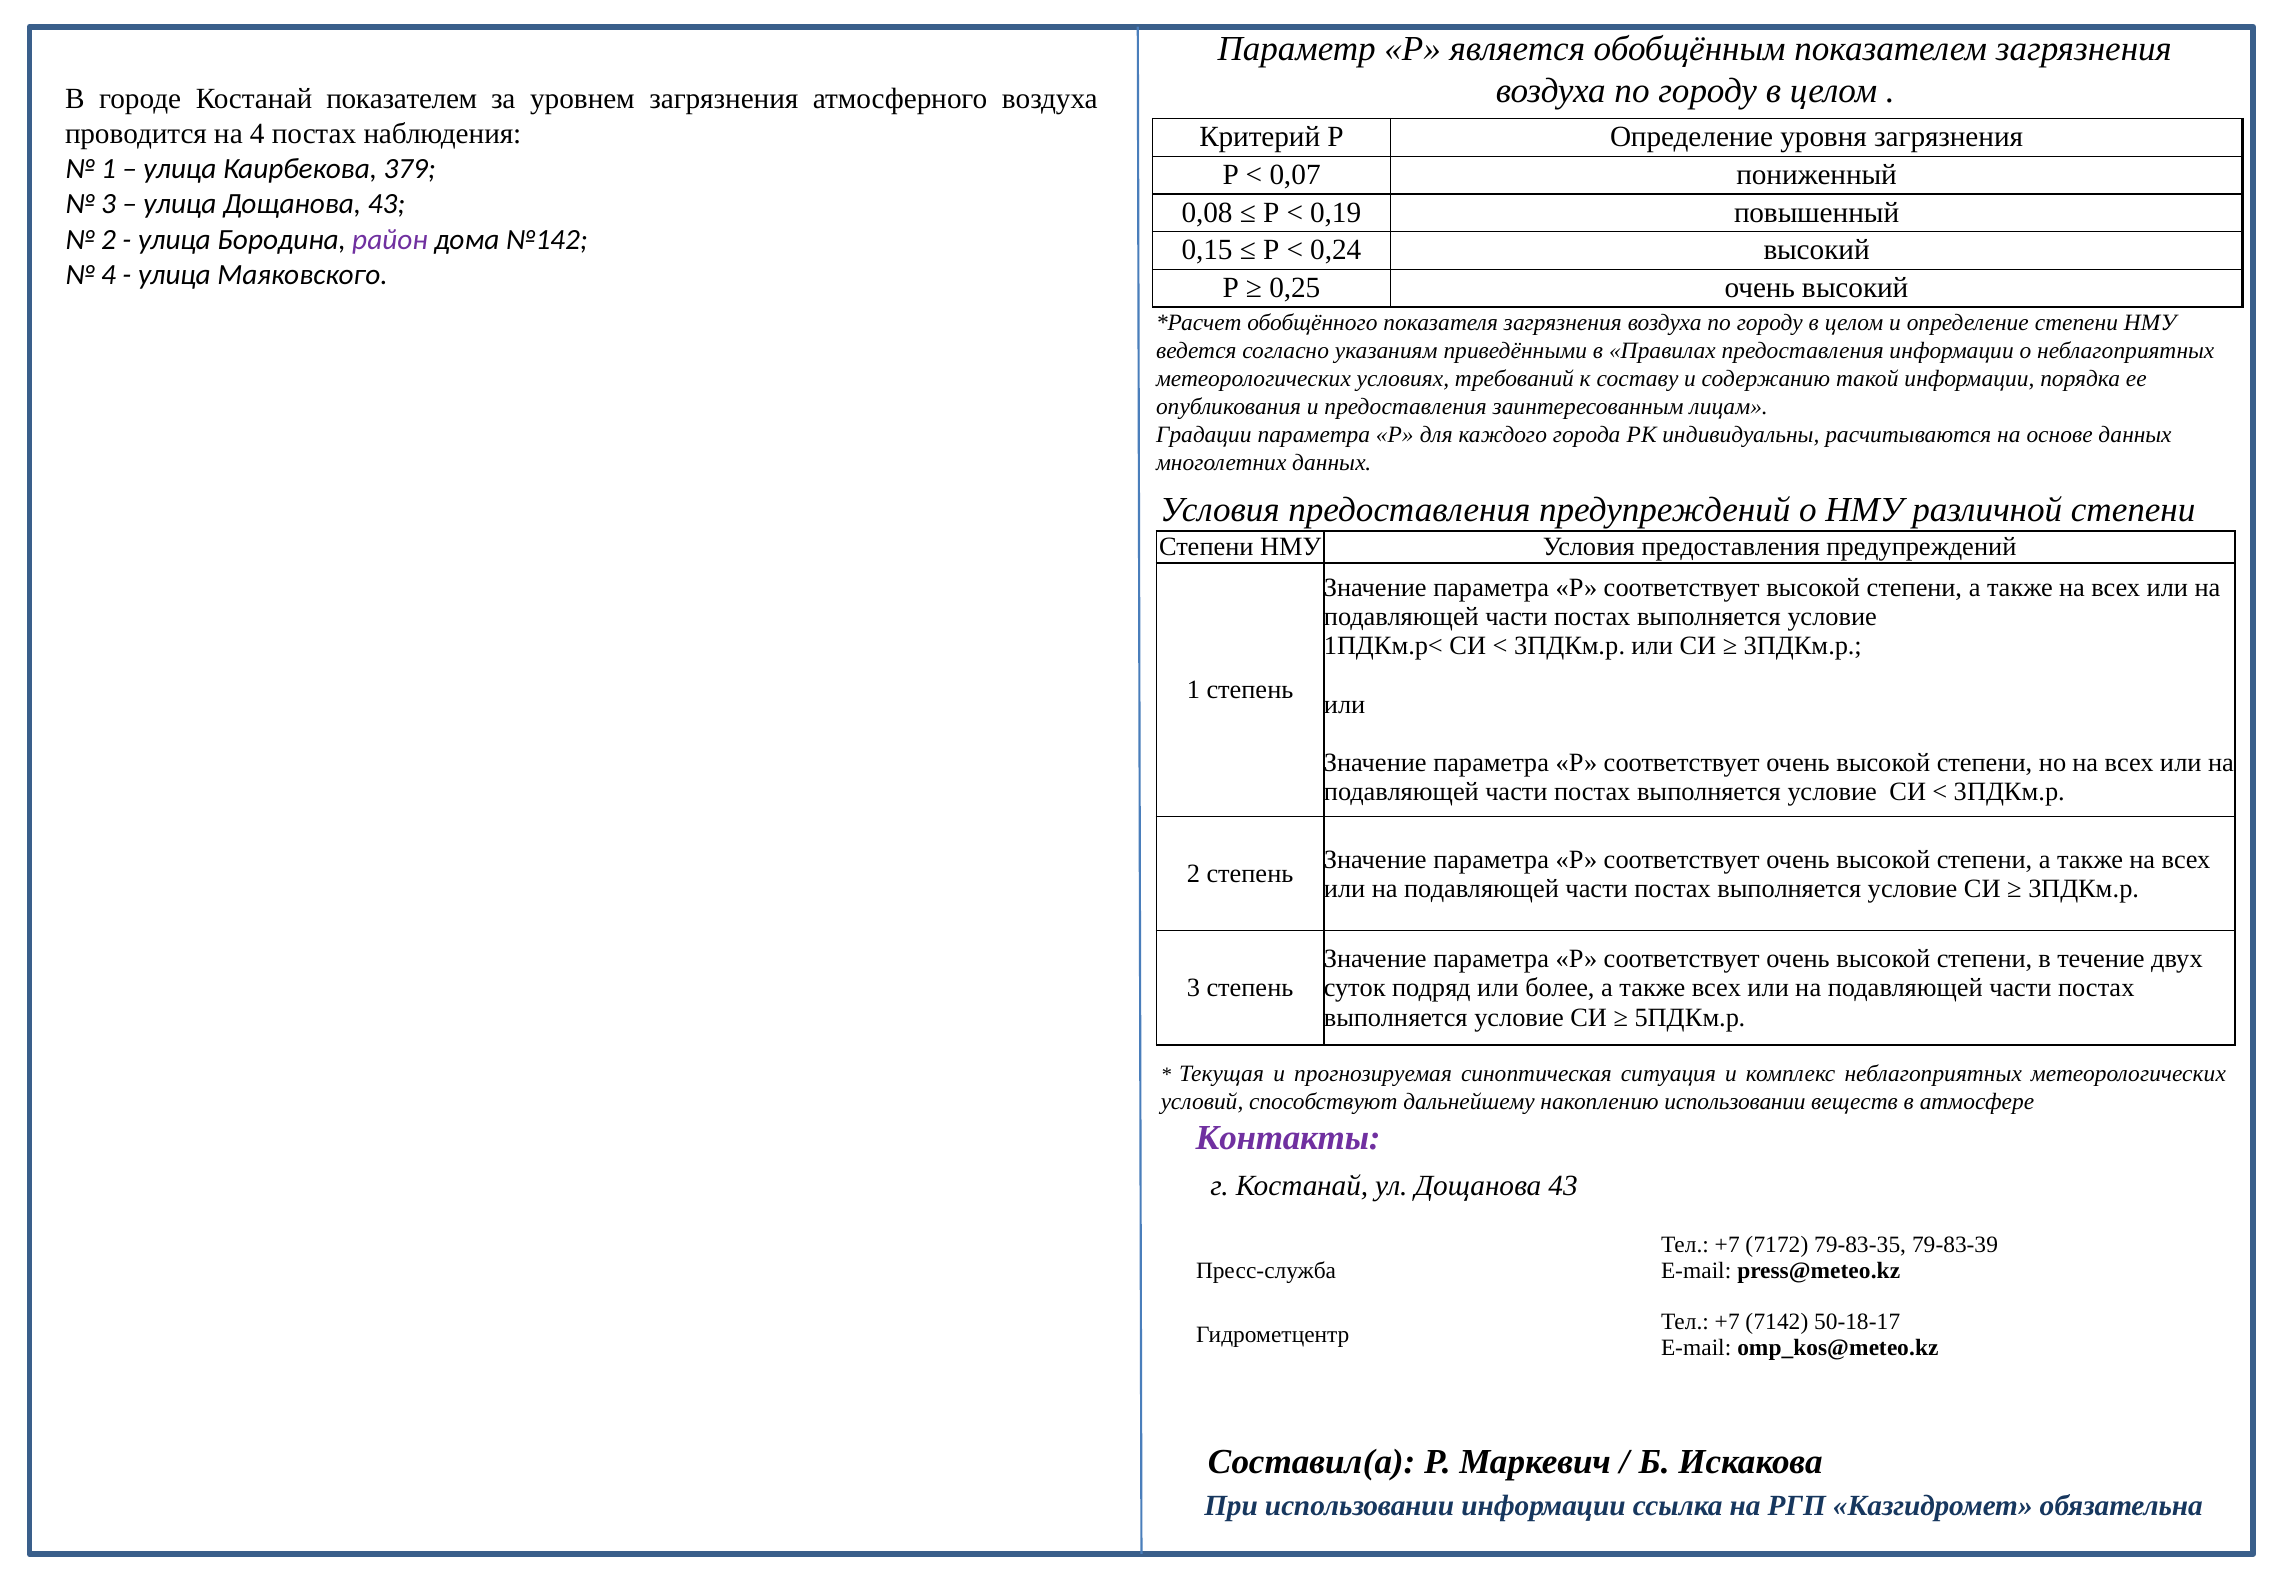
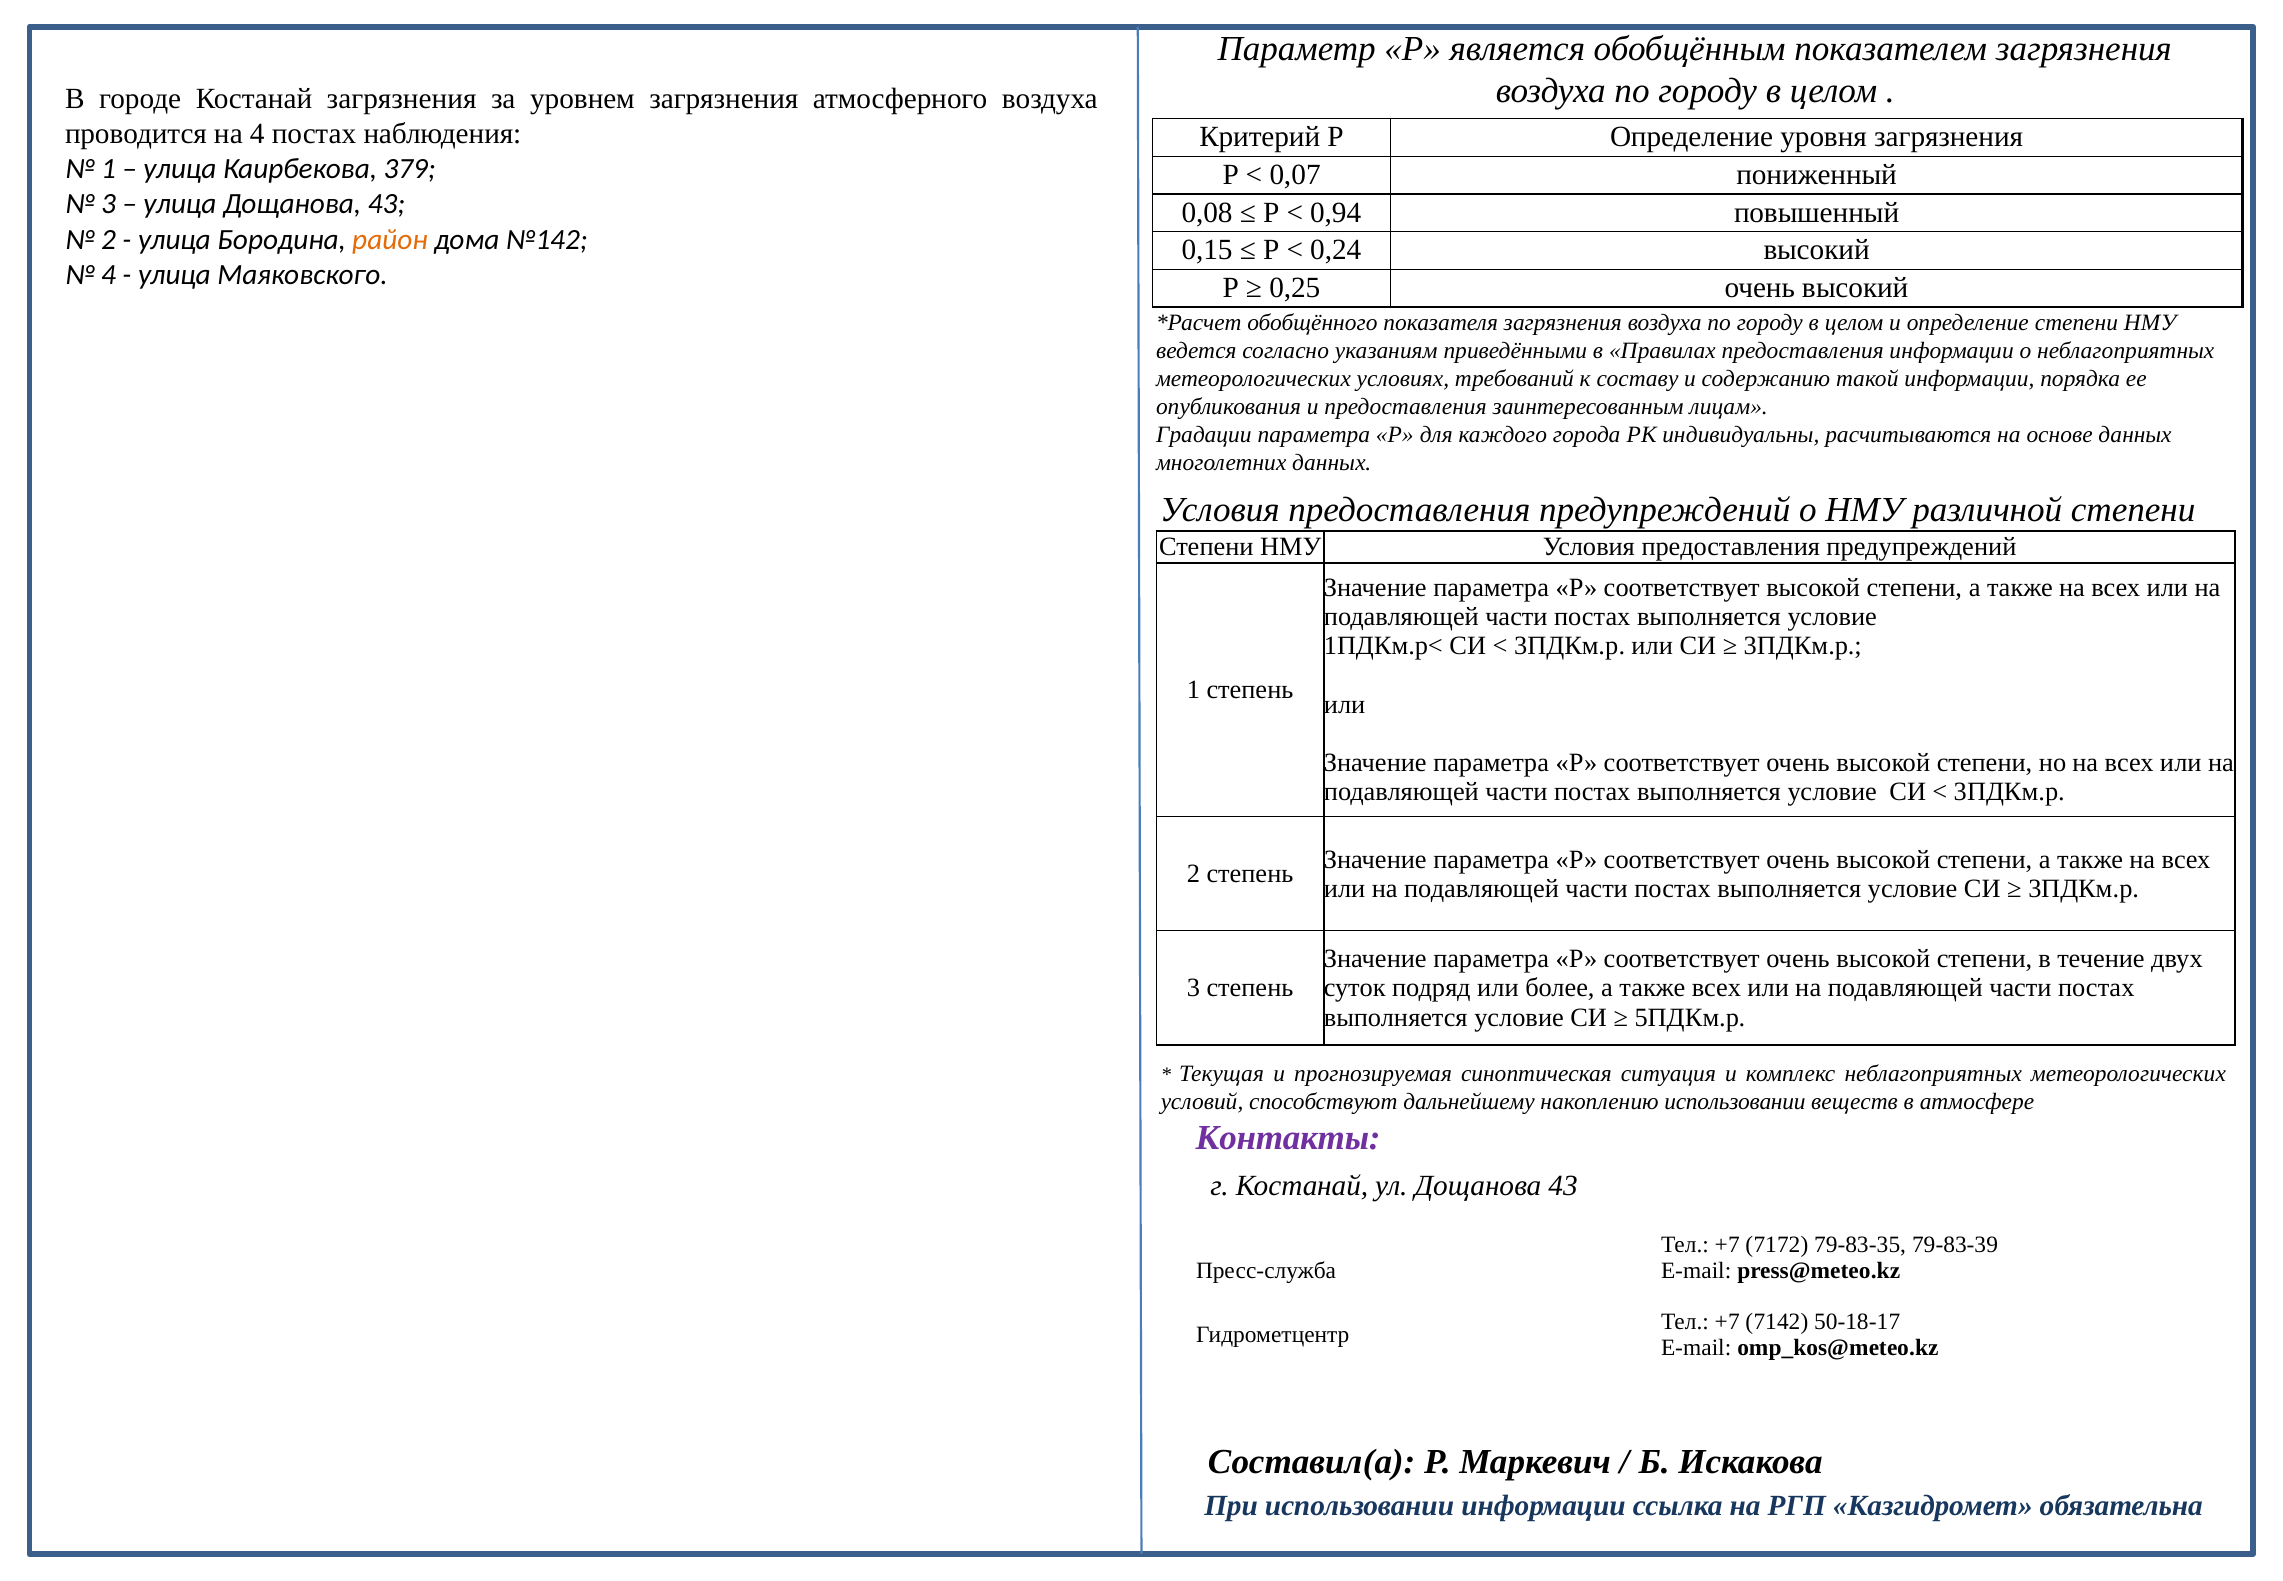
Костанай показателем: показателем -> загрязнения
0,19: 0,19 -> 0,94
район colour: purple -> orange
